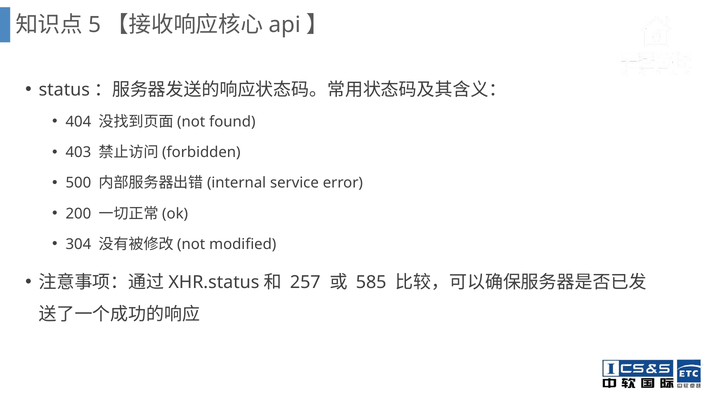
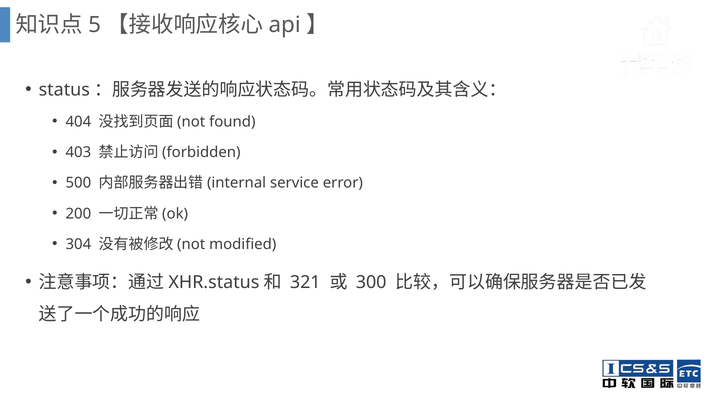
257: 257 -> 321
585: 585 -> 300
